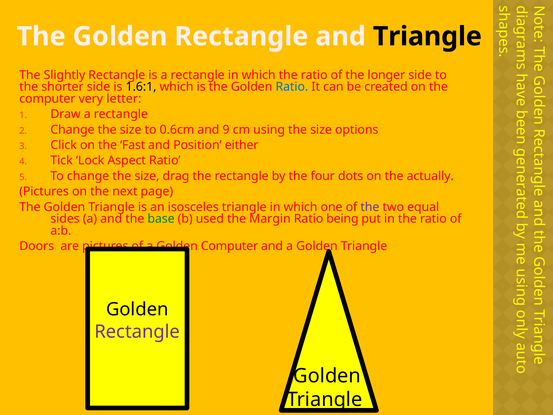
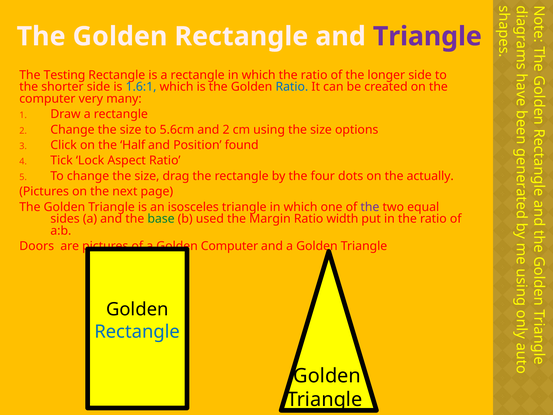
Triangle at (427, 36) colour: black -> purple
Slightly: Slightly -> Testing
1.6:1 colour: black -> blue
letter: letter -> many
0.6cm: 0.6cm -> 5.6cm
and 9: 9 -> 2
Fast: Fast -> Half
either: either -> found
being: being -> width
Rectangle at (137, 331) colour: purple -> blue
